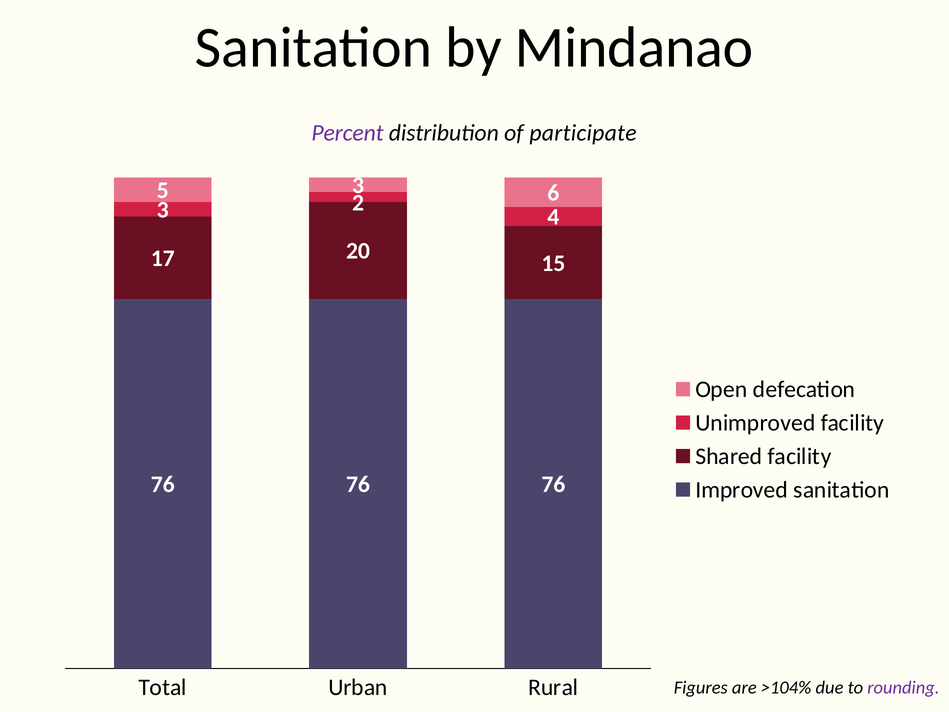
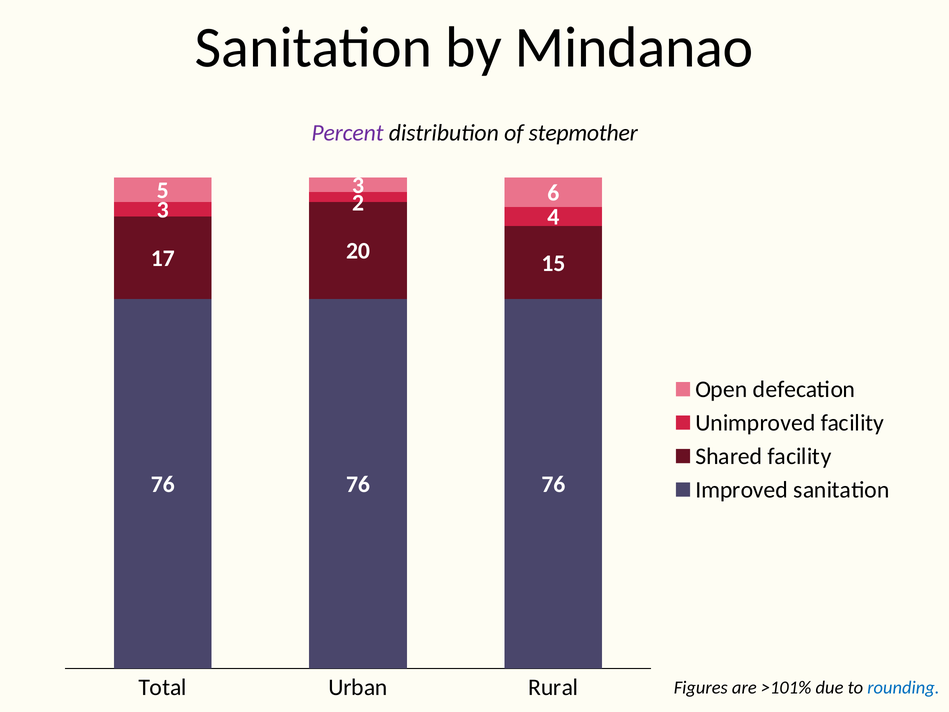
participate: participate -> stepmother
>104%: >104% -> >101%
rounding colour: purple -> blue
